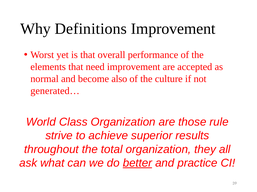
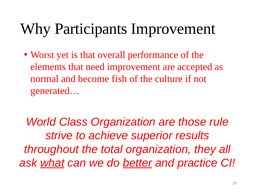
Definitions: Definitions -> Participants
also: also -> fish
what underline: none -> present
